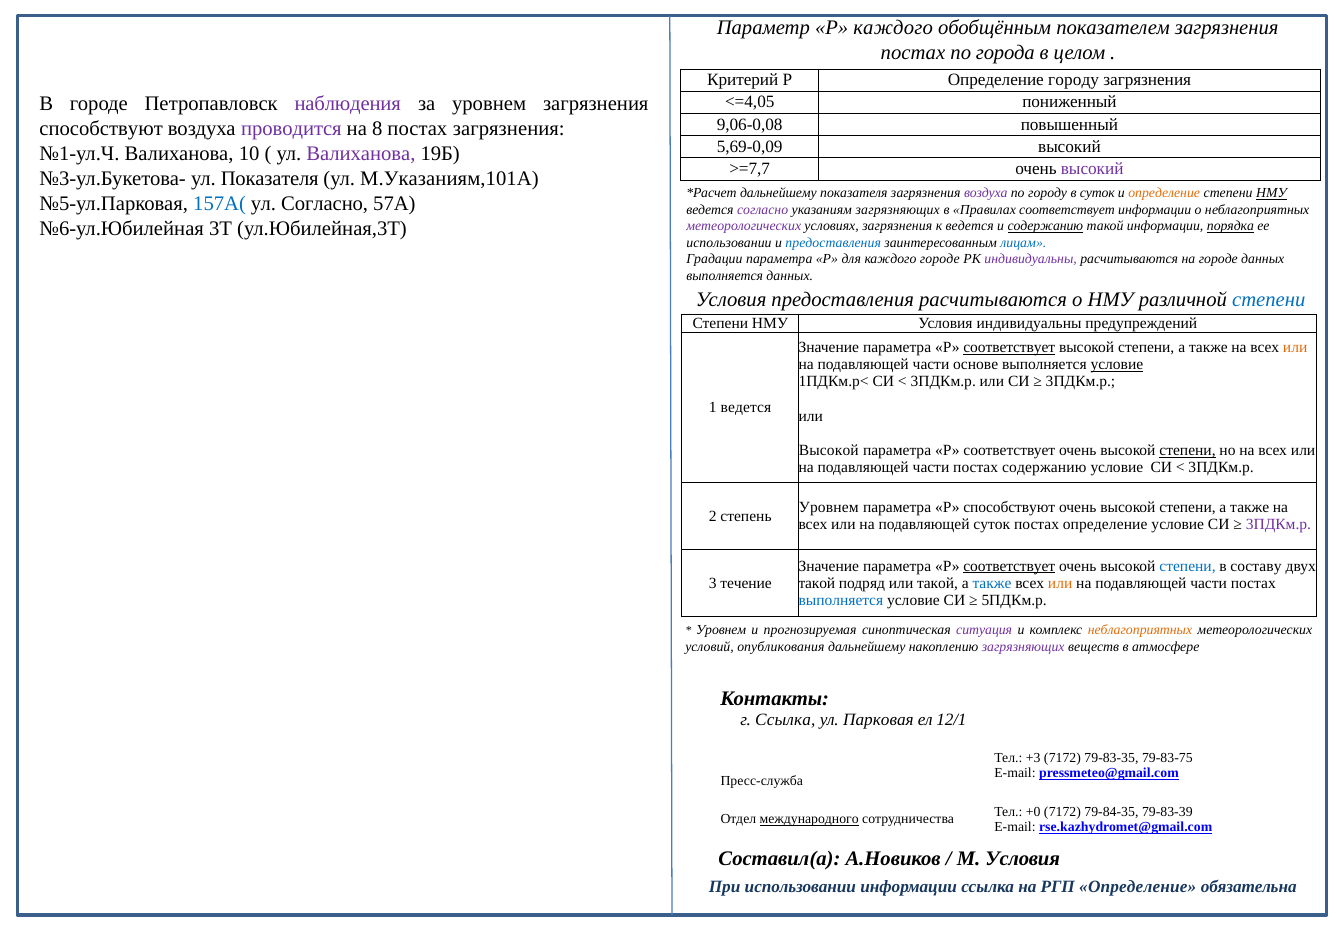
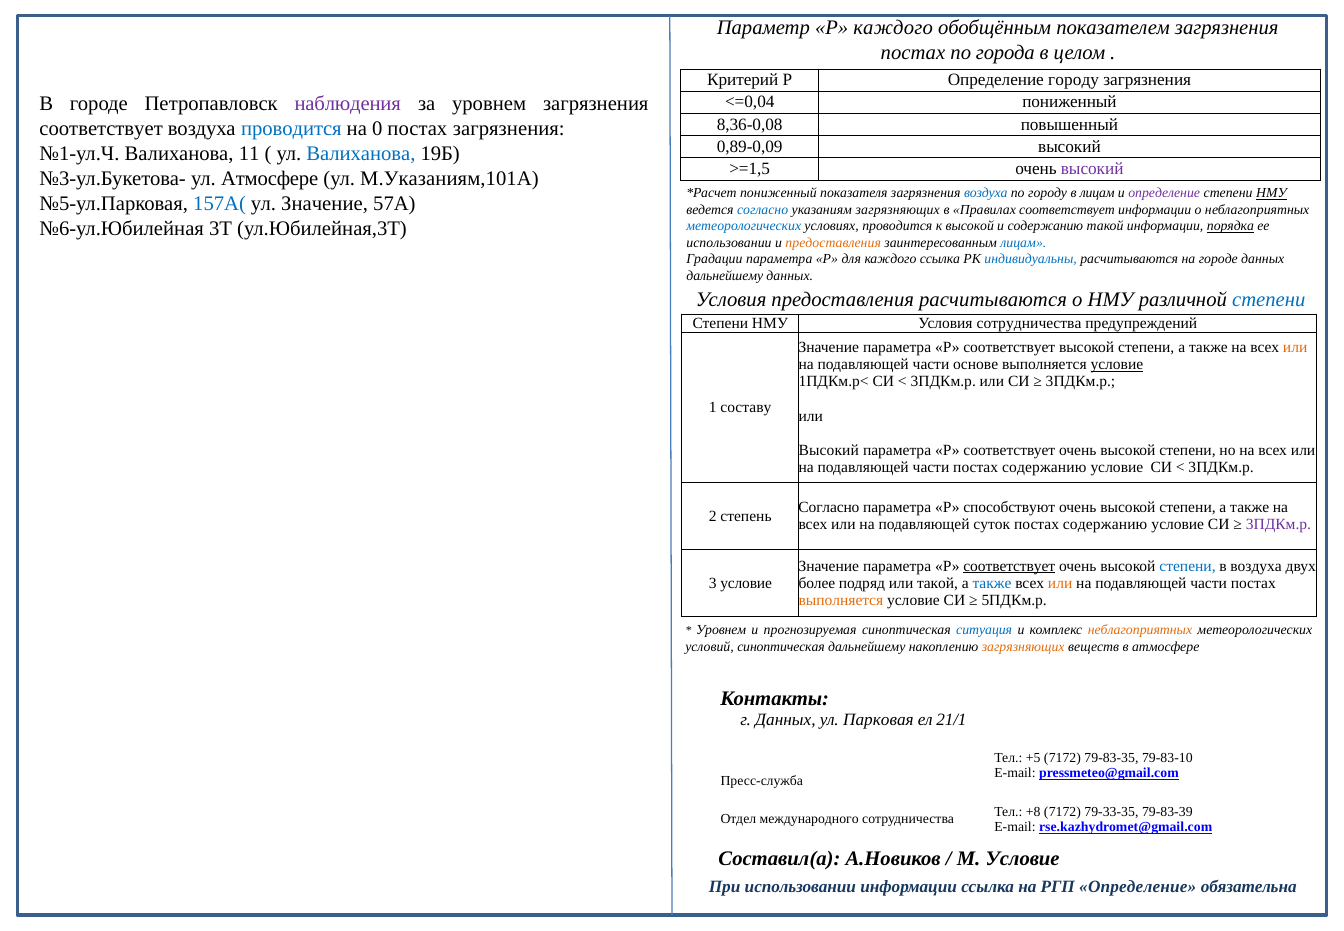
<=4,05: <=4,05 -> <=0,04
9,06-0,08: 9,06-0,08 -> 8,36-0,08
способствуют at (101, 129): способствуют -> соответствует
проводится at (291, 129) colour: purple -> blue
8: 8 -> 0
5,69-0,09: 5,69-0,09 -> 0,89-0,09
10: 10 -> 11
Валиханова at (361, 154) colour: purple -> blue
>=7,7: >=7,7 -> >=1,5
ул Показателя: Показателя -> Атмосфере
дальнейшему at (778, 193): дальнейшему -> пониженный
воздуха at (986, 193) colour: purple -> blue
в суток: суток -> лицам
определение at (1164, 193) colour: orange -> purple
ул Согласно: Согласно -> Значение
согласно at (763, 210) colour: purple -> blue
метеорологических at (744, 226) colour: purple -> blue
условиях загрязнения: загрязнения -> проводится
к ведется: ведется -> высокой
содержанию at (1045, 226) underline: present -> none
предоставления at (833, 243) colour: blue -> orange
каждого городе: городе -> ссылка
индивидуальны at (1031, 259) colour: purple -> blue
выполняется at (725, 276): выполняется -> дальнейшему
Условия индивидуальны: индивидуальны -> сотрудничества
соответствует at (1009, 347) underline: present -> none
1 ведется: ведется -> составу
Высокой at (829, 450): Высокой -> Высокий
степени at (1188, 450) underline: present -> none
Уровнем at (829, 507): Уровнем -> Согласно
определение at (1105, 524): определение -> содержанию
в составу: составу -> воздуха
3 течение: течение -> условие
такой at (817, 583): такой -> более
выполняется at (841, 600) colour: blue -> orange
ситуация colour: purple -> blue
условий опубликования: опубликования -> синоптическая
загрязняющих at (1023, 647) colour: purple -> orange
г Ссылка: Ссылка -> Данных
12/1: 12/1 -> 21/1
+3: +3 -> +5
79-83-75: 79-83-75 -> 79-83-10
+0: +0 -> +8
79-84-35: 79-84-35 -> 79-33-35
международного underline: present -> none
М Условия: Условия -> Условие
